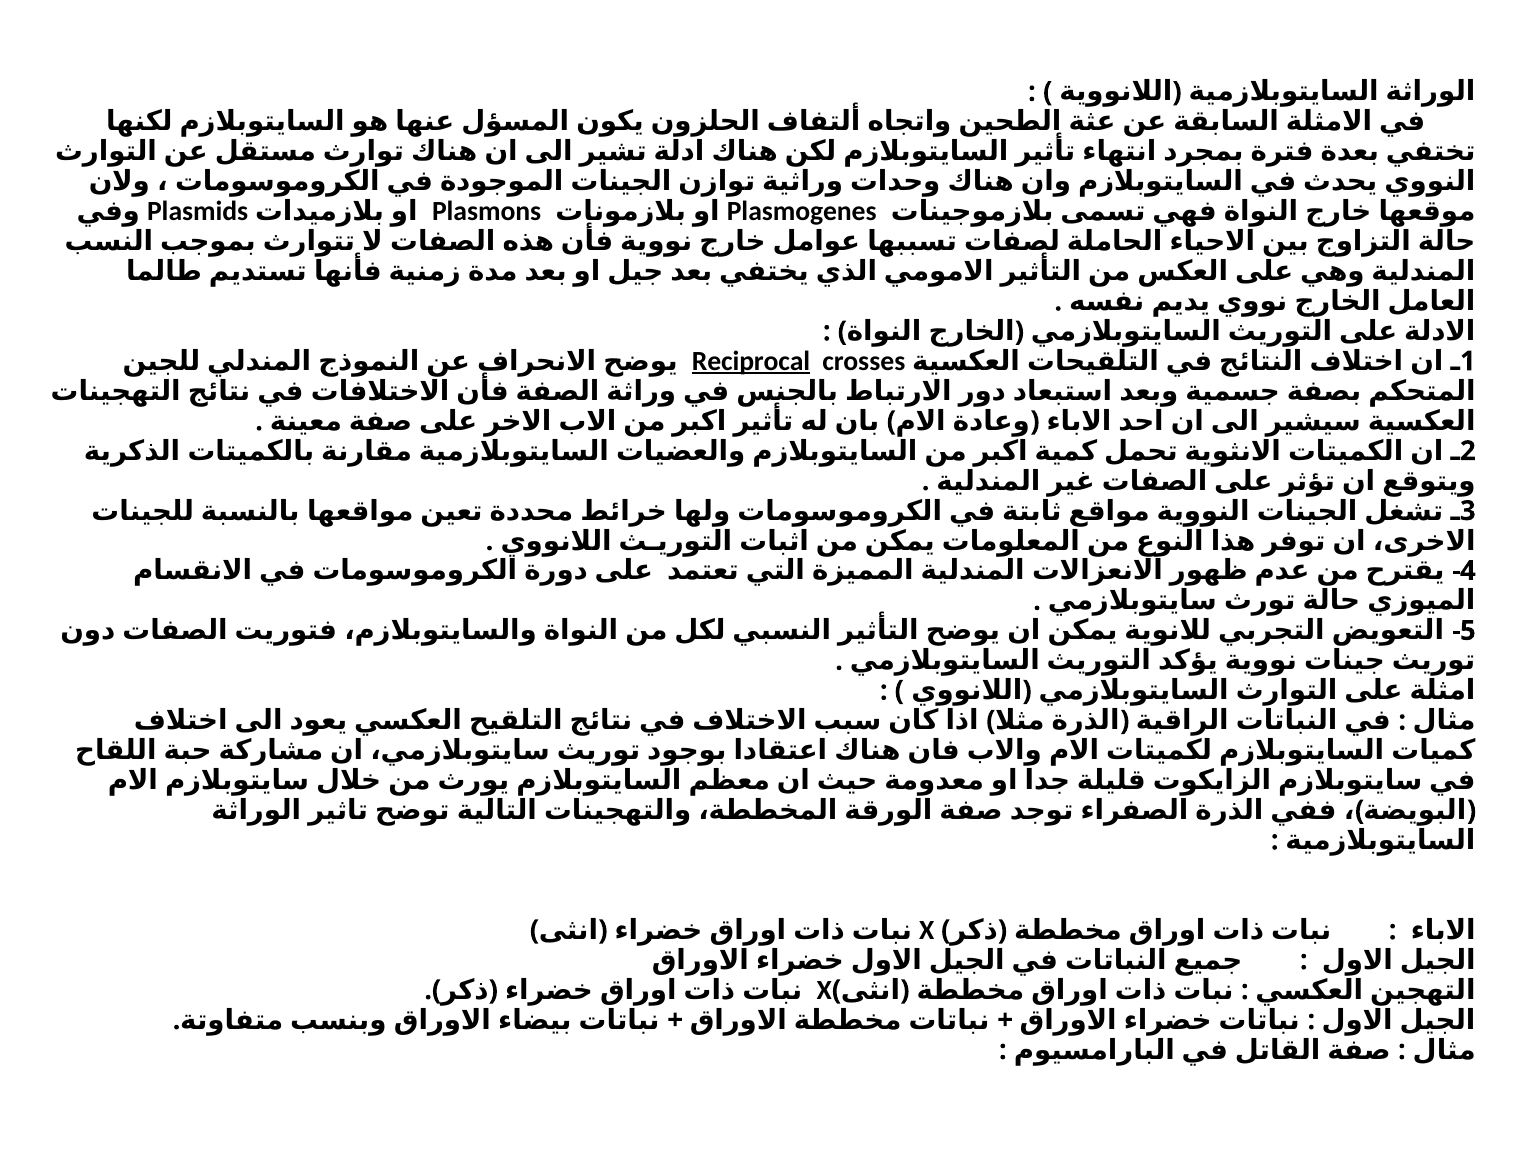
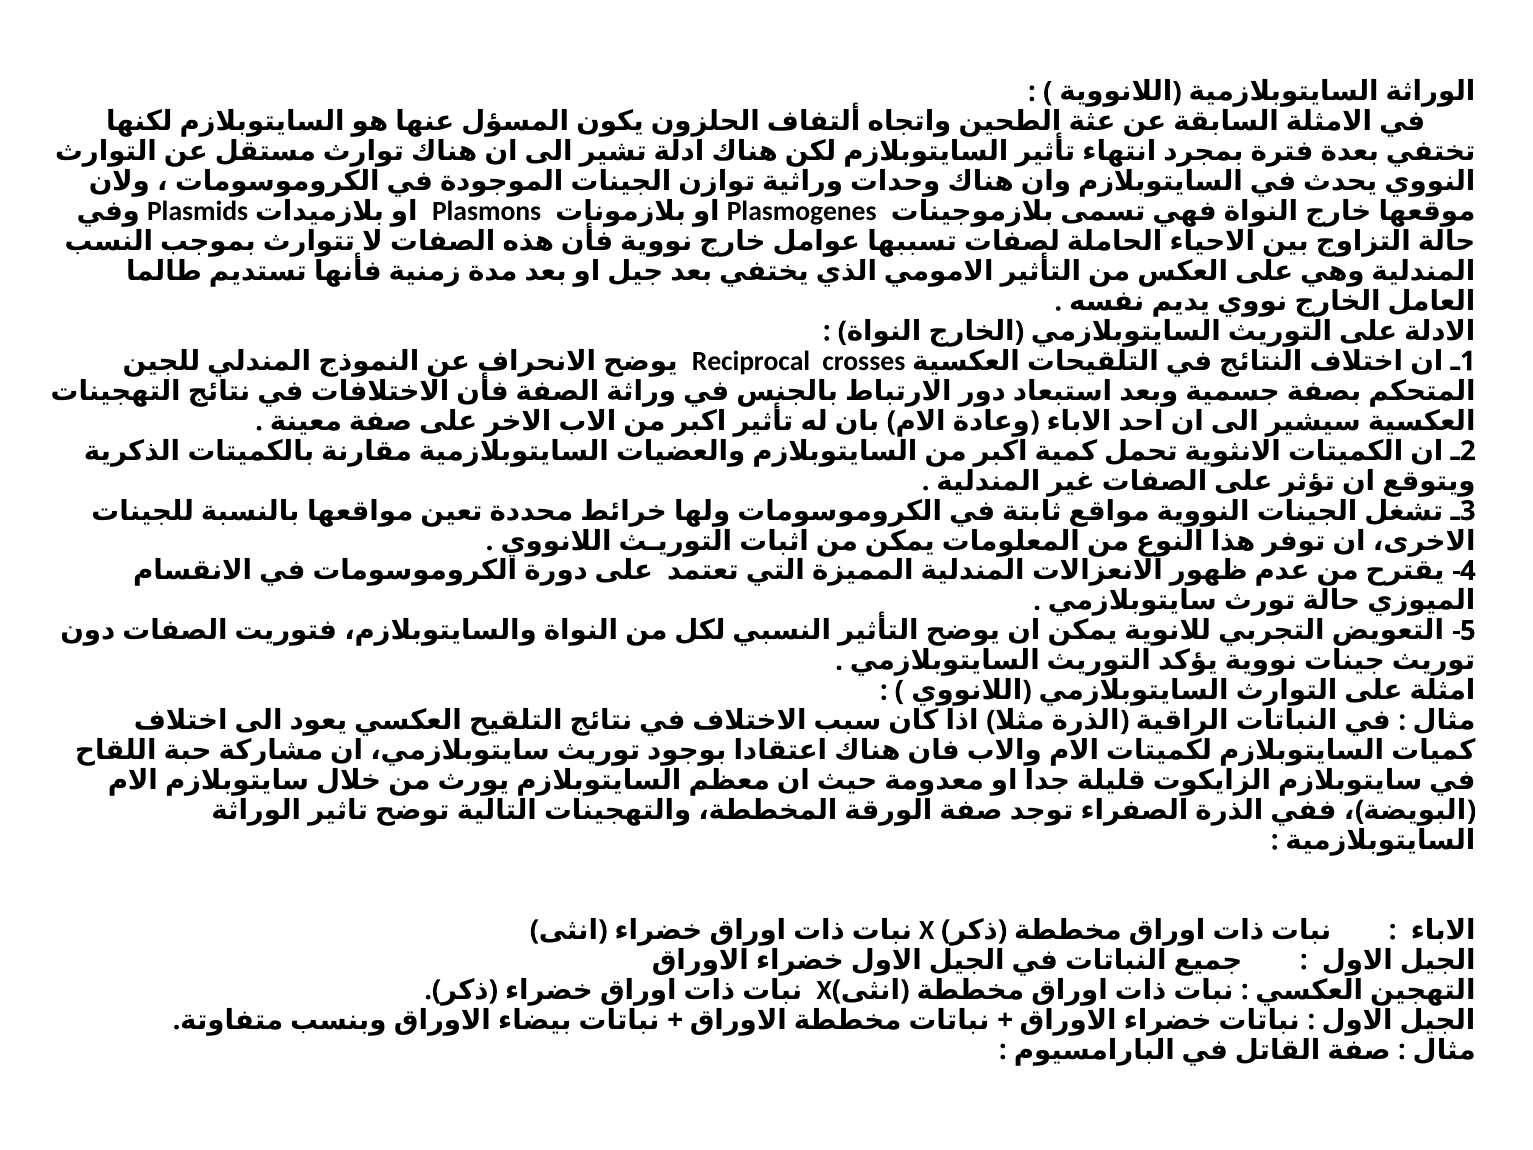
Reciprocal underline: present -> none
